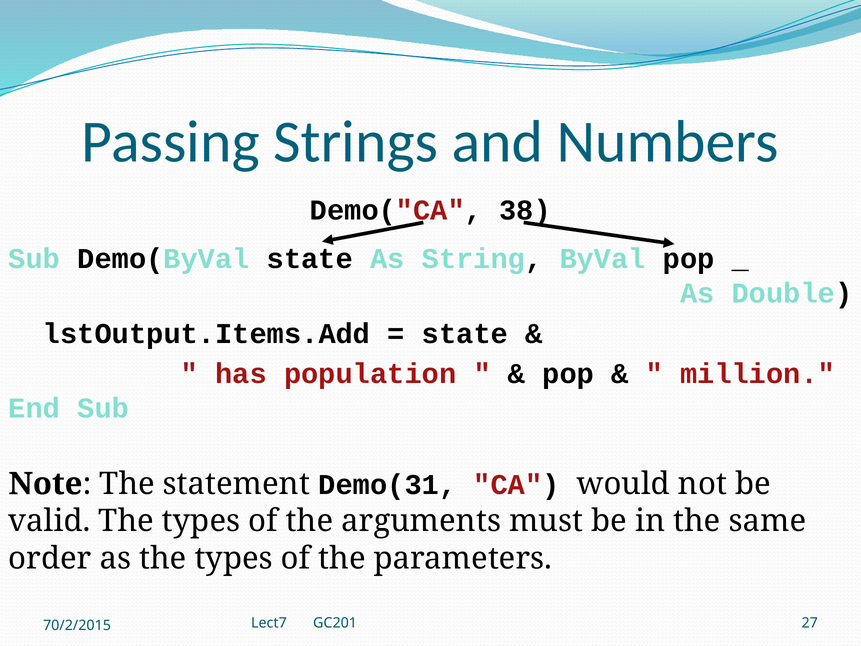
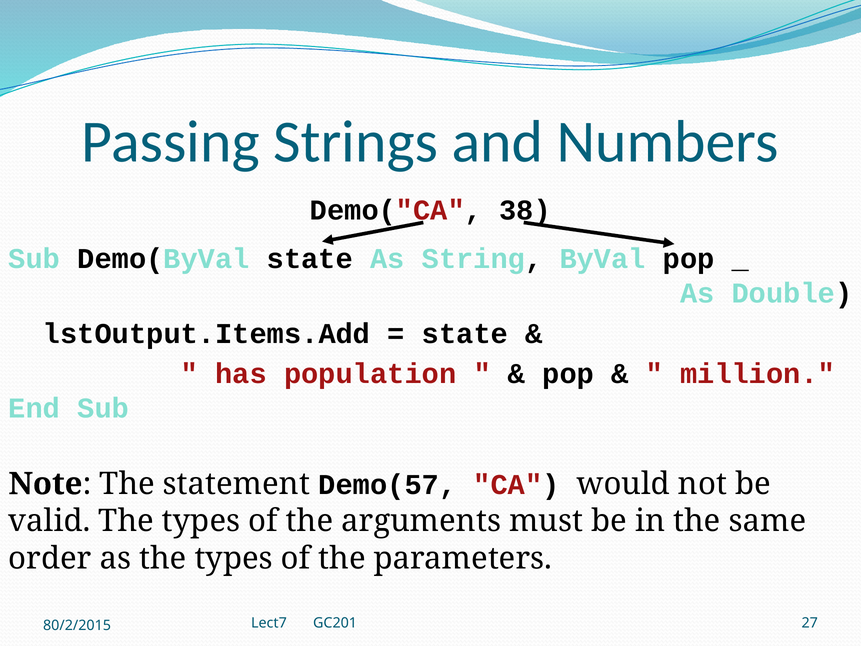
Demo(31: Demo(31 -> Demo(57
70/2/2015: 70/2/2015 -> 80/2/2015
